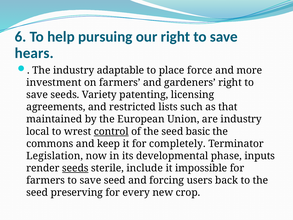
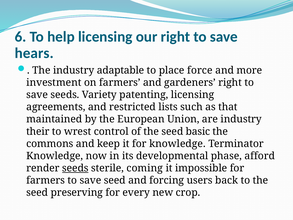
help pursuing: pursuing -> licensing
local: local -> their
control underline: present -> none
for completely: completely -> knowledge
Legislation at (55, 156): Legislation -> Knowledge
inputs: inputs -> afford
include: include -> coming
